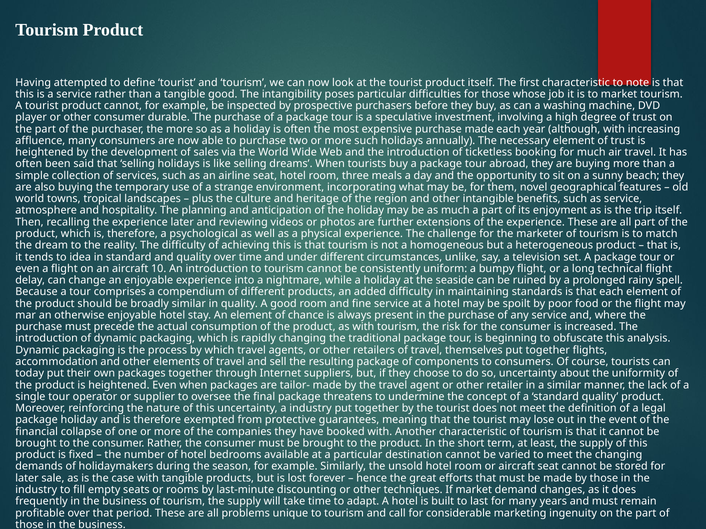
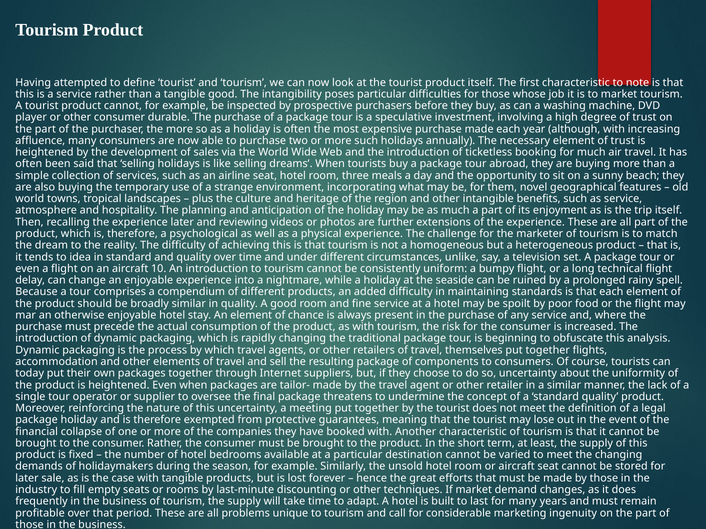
a industry: industry -> meeting
